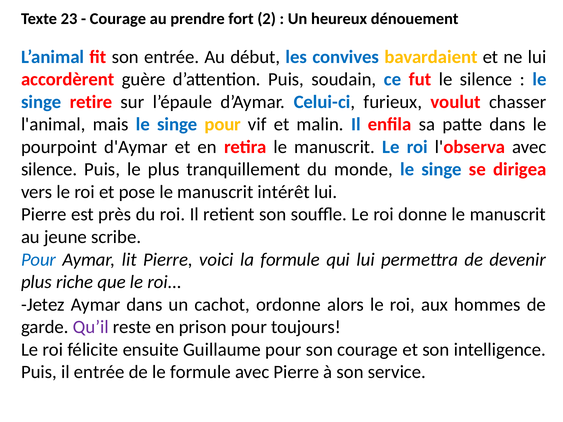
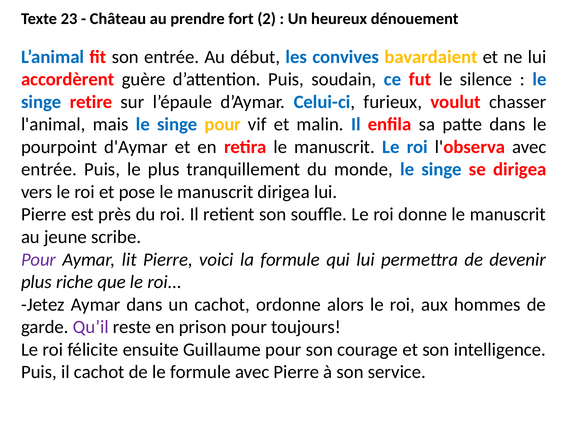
Courage at (118, 19): Courage -> Château
silence at (49, 170): silence -> entrée
manuscrit intérêt: intérêt -> dirigea
Pour at (39, 260) colour: blue -> purple
il entrée: entrée -> cachot
